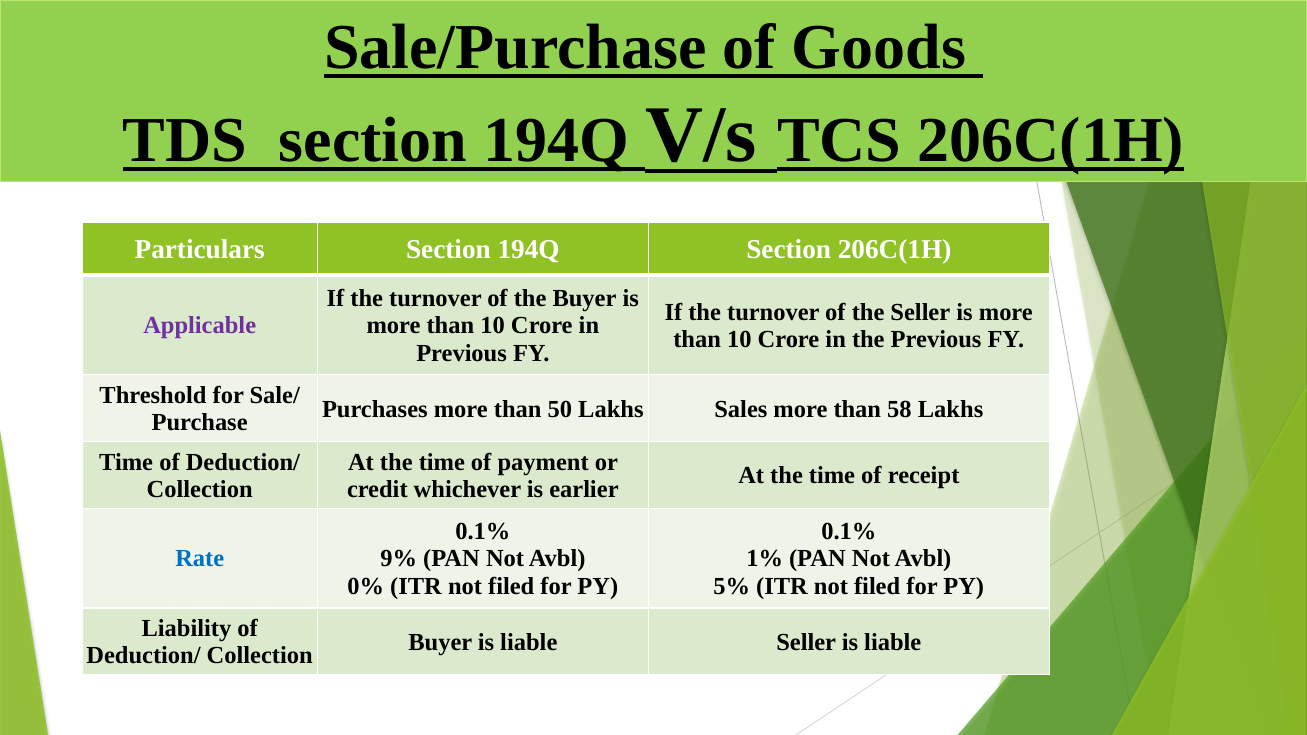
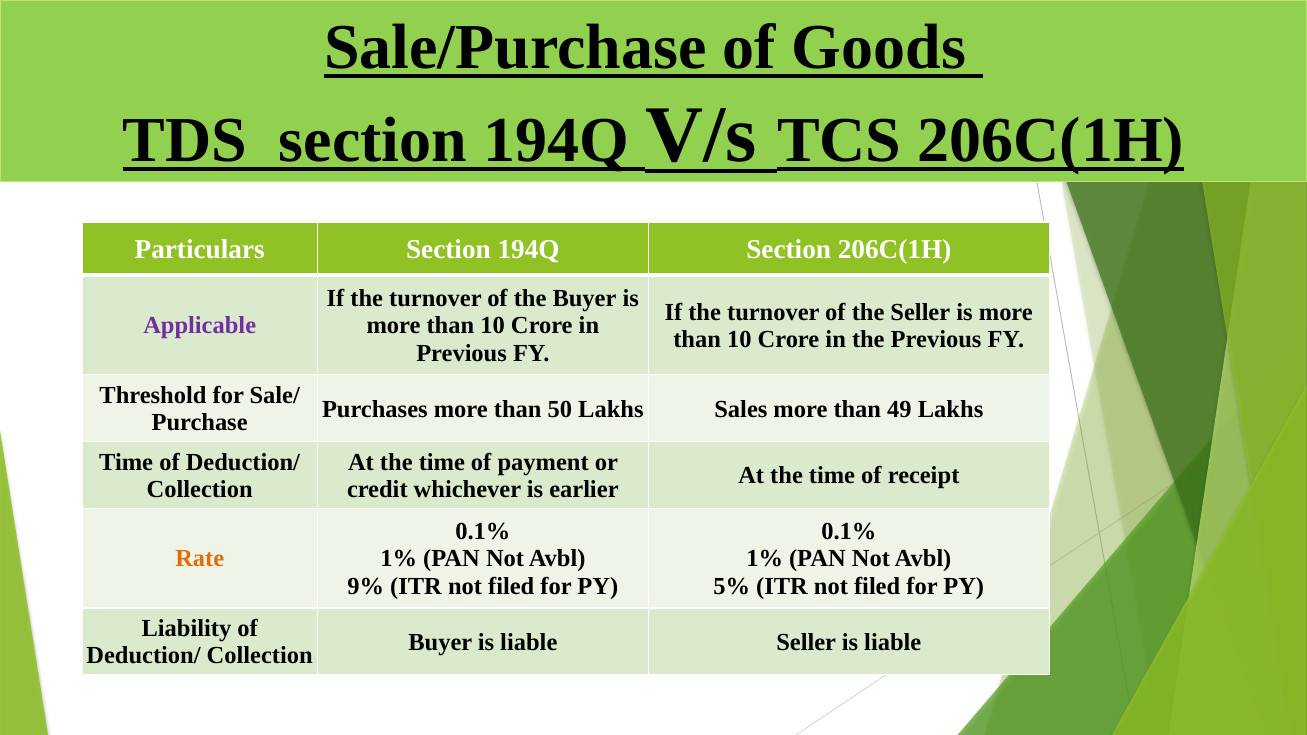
58: 58 -> 49
Rate colour: blue -> orange
9% at (399, 559): 9% -> 1%
0%: 0% -> 9%
